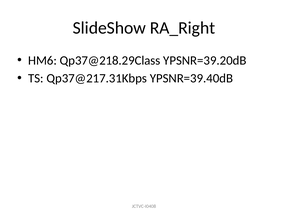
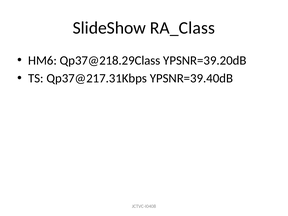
RA_Right: RA_Right -> RA_Class
